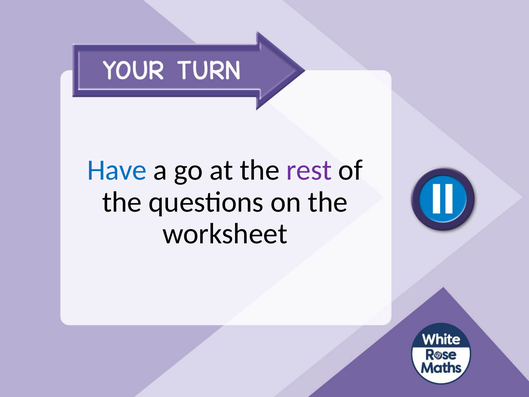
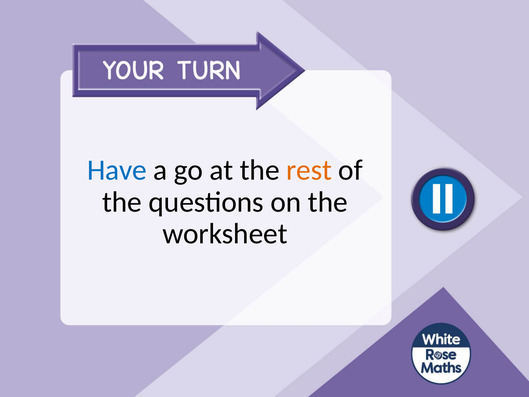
rest colour: purple -> orange
